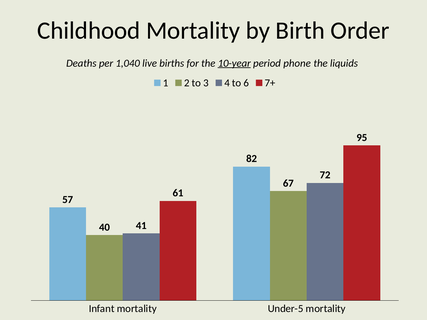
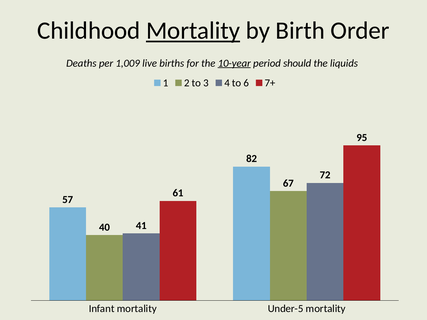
Mortality at (193, 31) underline: none -> present
1,040: 1,040 -> 1,009
phone: phone -> should
